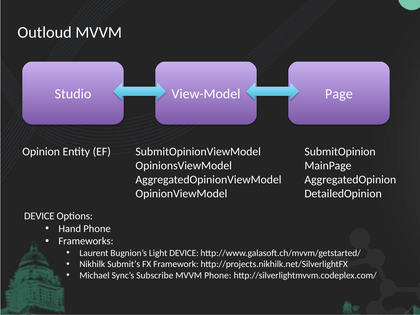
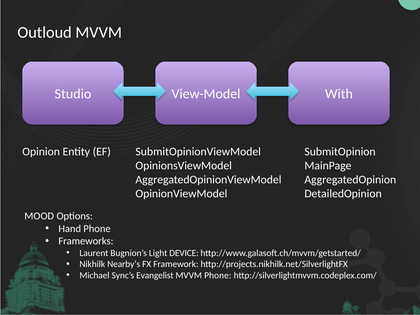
Page: Page -> With
DEVICE at (39, 216): DEVICE -> MOOD
Submit’s: Submit’s -> Nearby’s
Subscribe: Subscribe -> Evangelist
